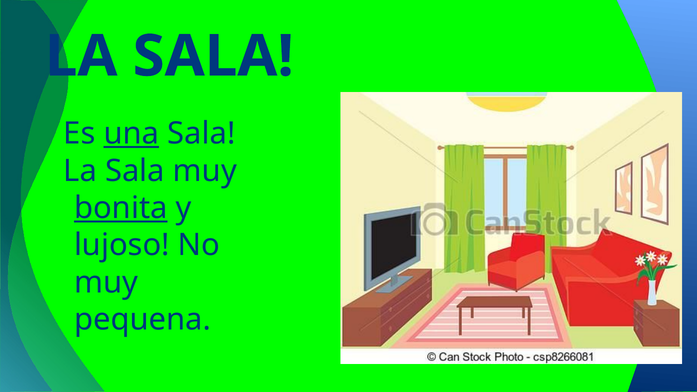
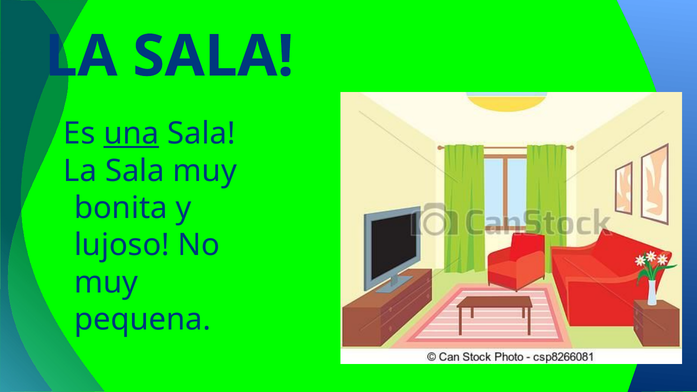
bonita underline: present -> none
